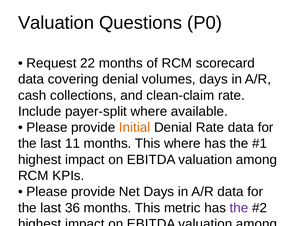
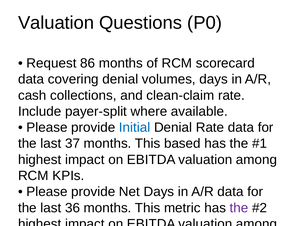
22: 22 -> 86
Initial colour: orange -> blue
11: 11 -> 37
This where: where -> based
